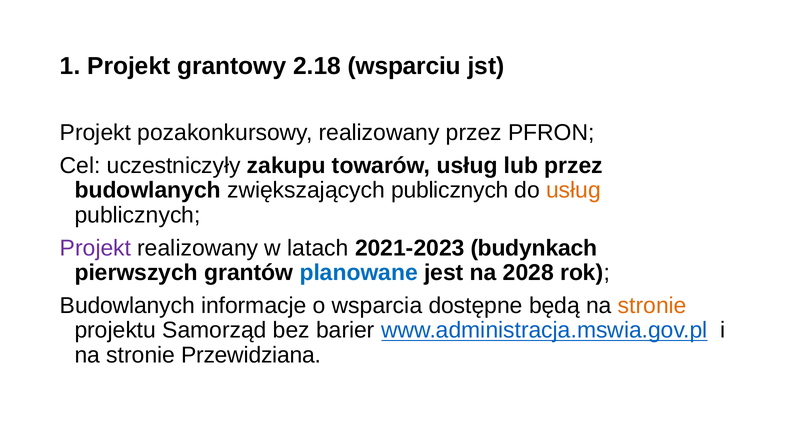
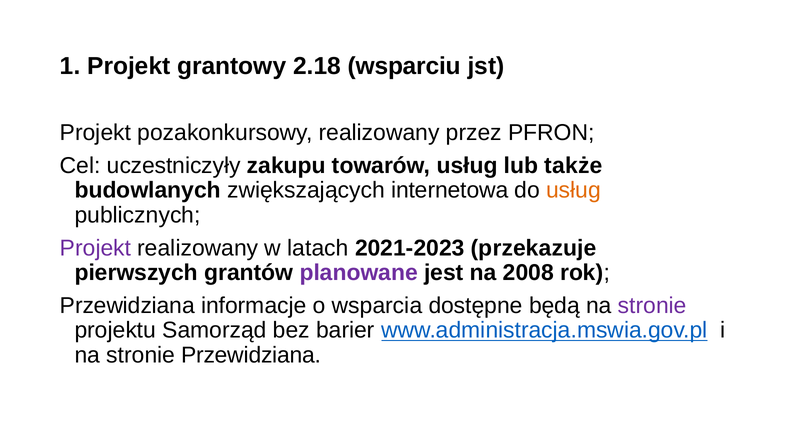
lub przez: przez -> także
zwiększających publicznych: publicznych -> internetowa
budynkach: budynkach -> przekazuje
planowane colour: blue -> purple
2028: 2028 -> 2008
Budowlanych at (127, 306): Budowlanych -> Przewidziana
stronie at (652, 306) colour: orange -> purple
